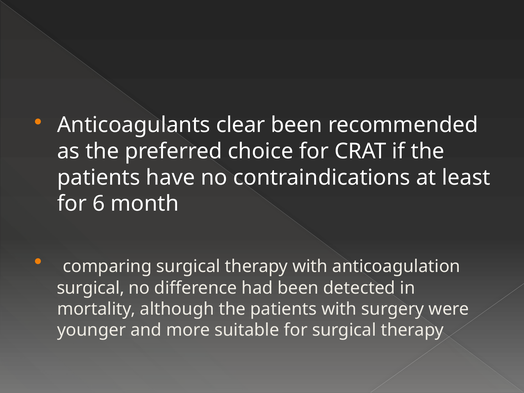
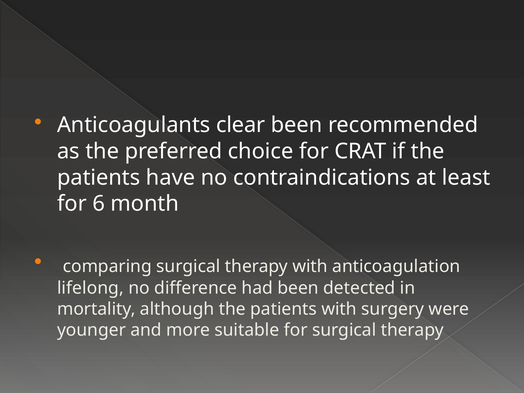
surgical at (91, 288): surgical -> lifelong
